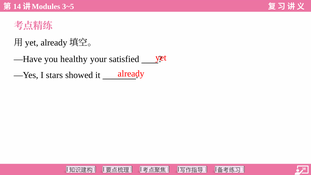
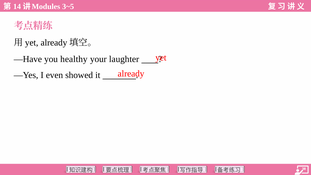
satisfied: satisfied -> laughter
stars: stars -> even
